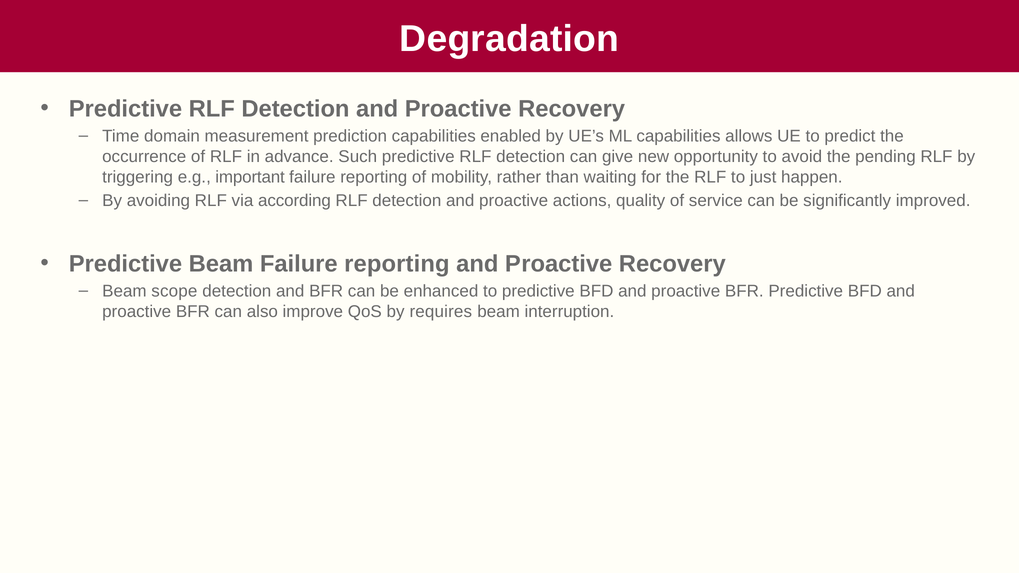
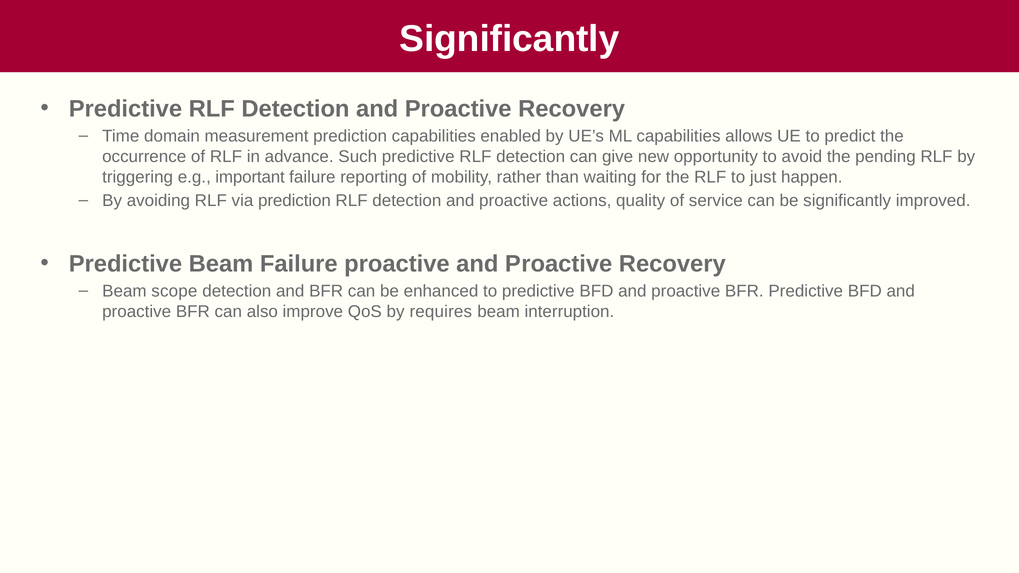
Degradation at (509, 39): Degradation -> Significantly
via according: according -> prediction
Beam Failure reporting: reporting -> proactive
